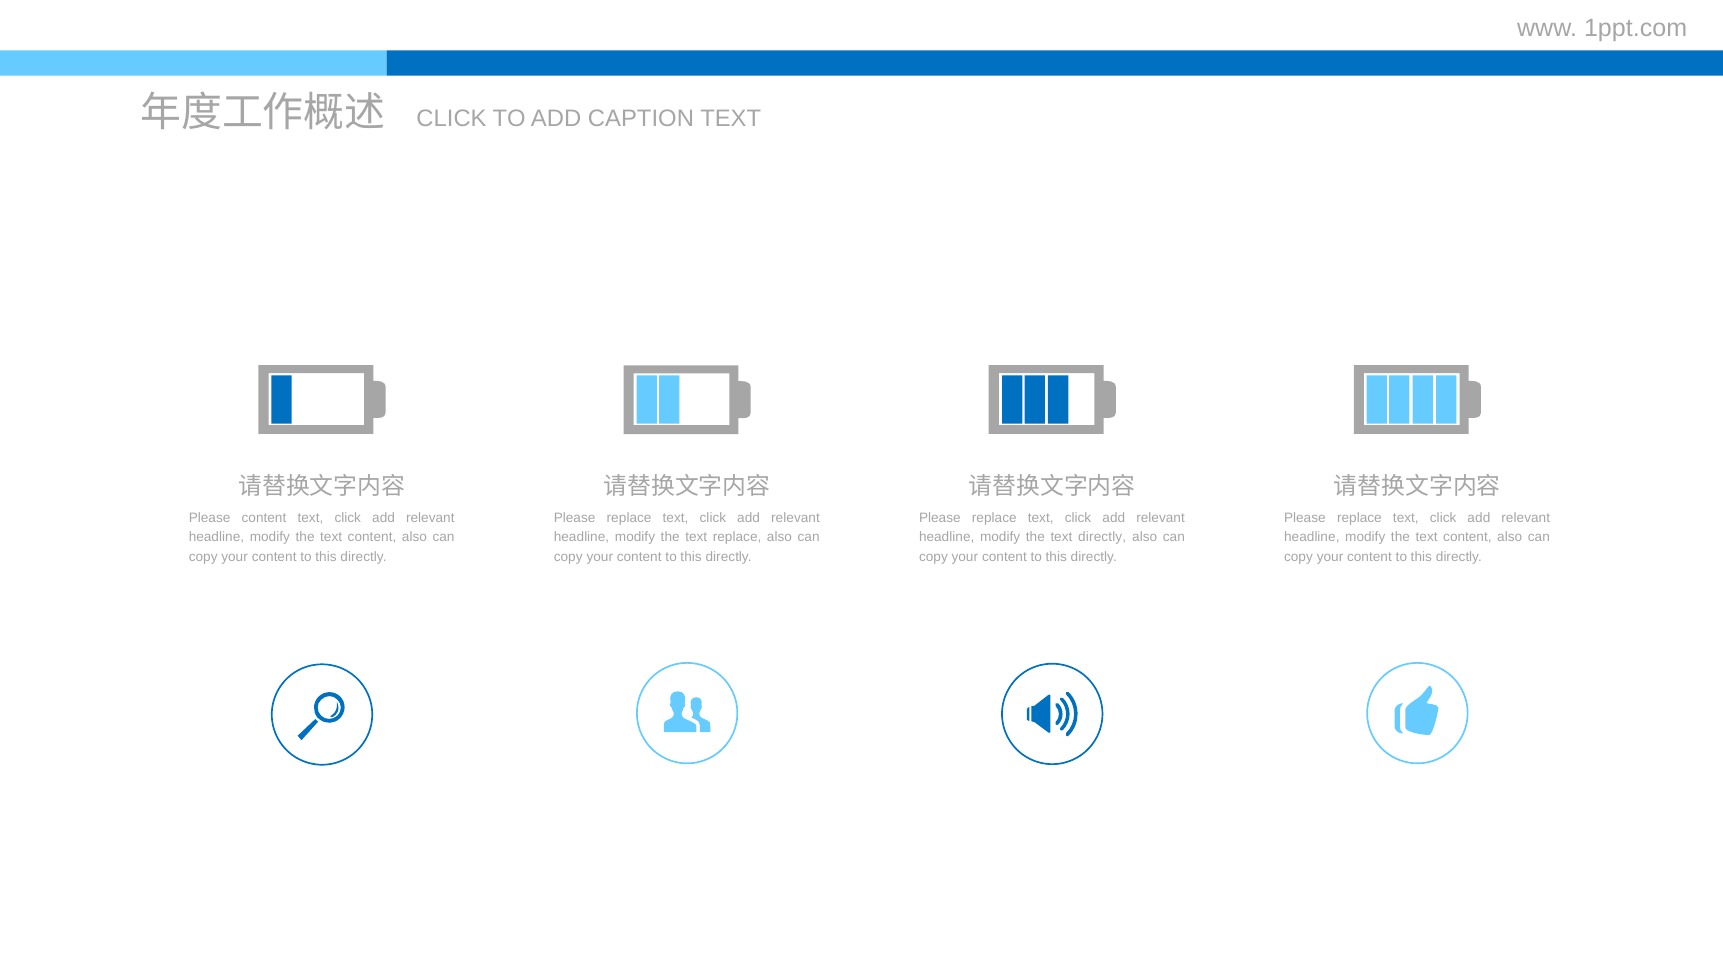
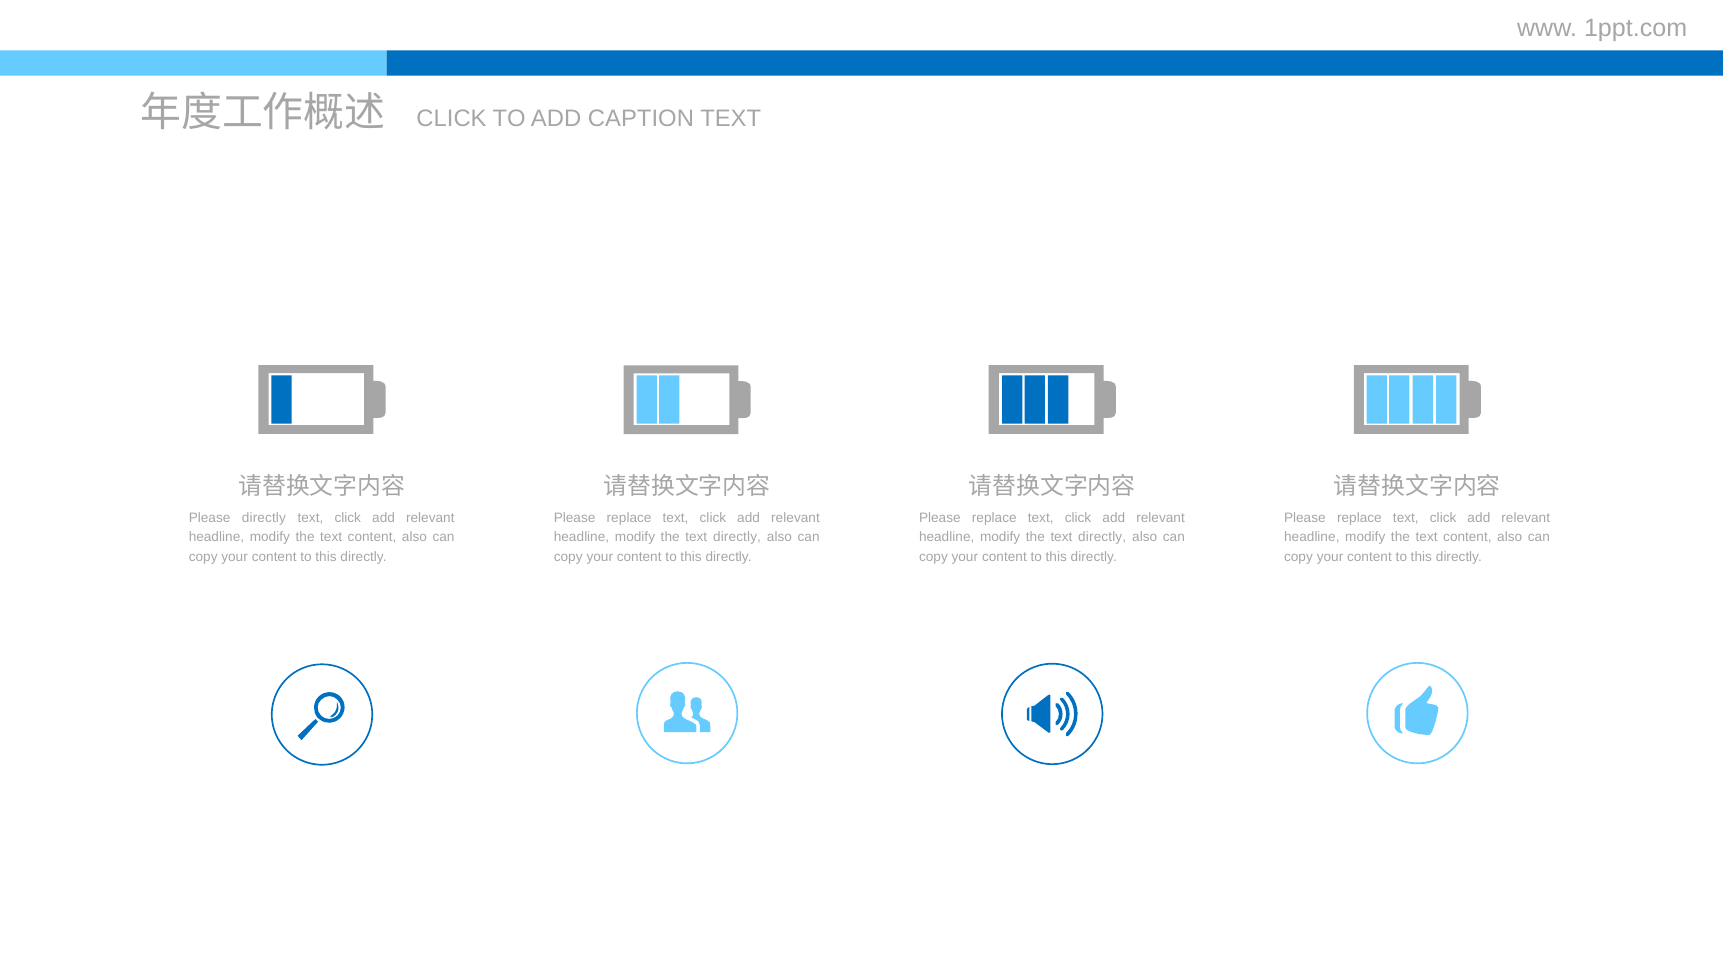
Please content: content -> directly
replace at (737, 538): replace -> directly
